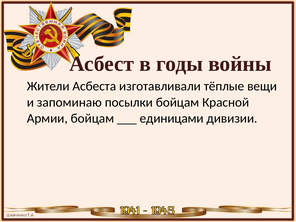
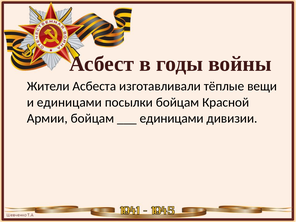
и запоминаю: запоминаю -> единицами
